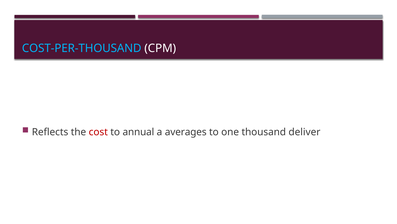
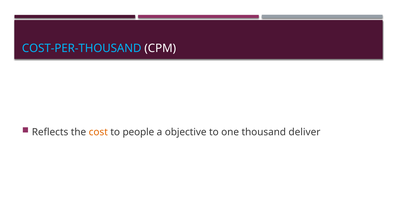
cost colour: red -> orange
annual: annual -> people
averages: averages -> objective
